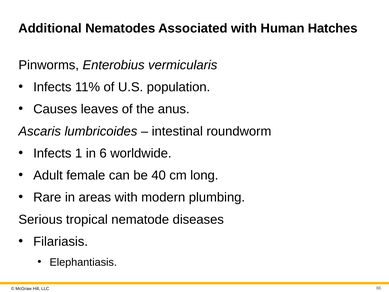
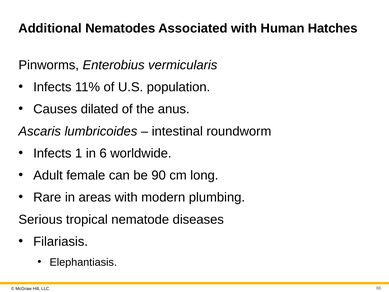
leaves: leaves -> dilated
40: 40 -> 90
